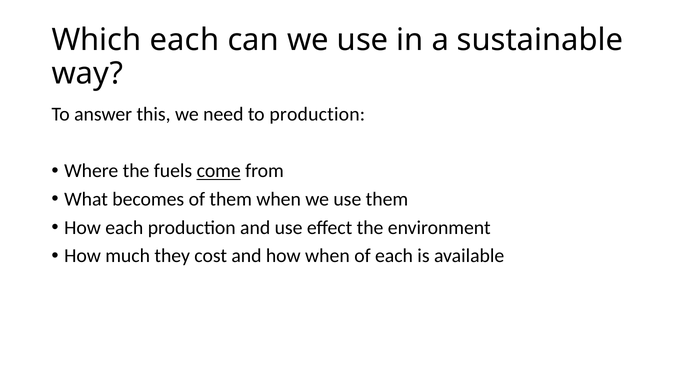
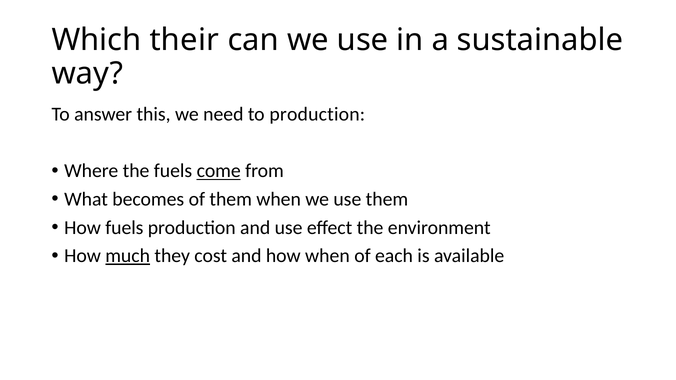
Which each: each -> their
How each: each -> fuels
much underline: none -> present
